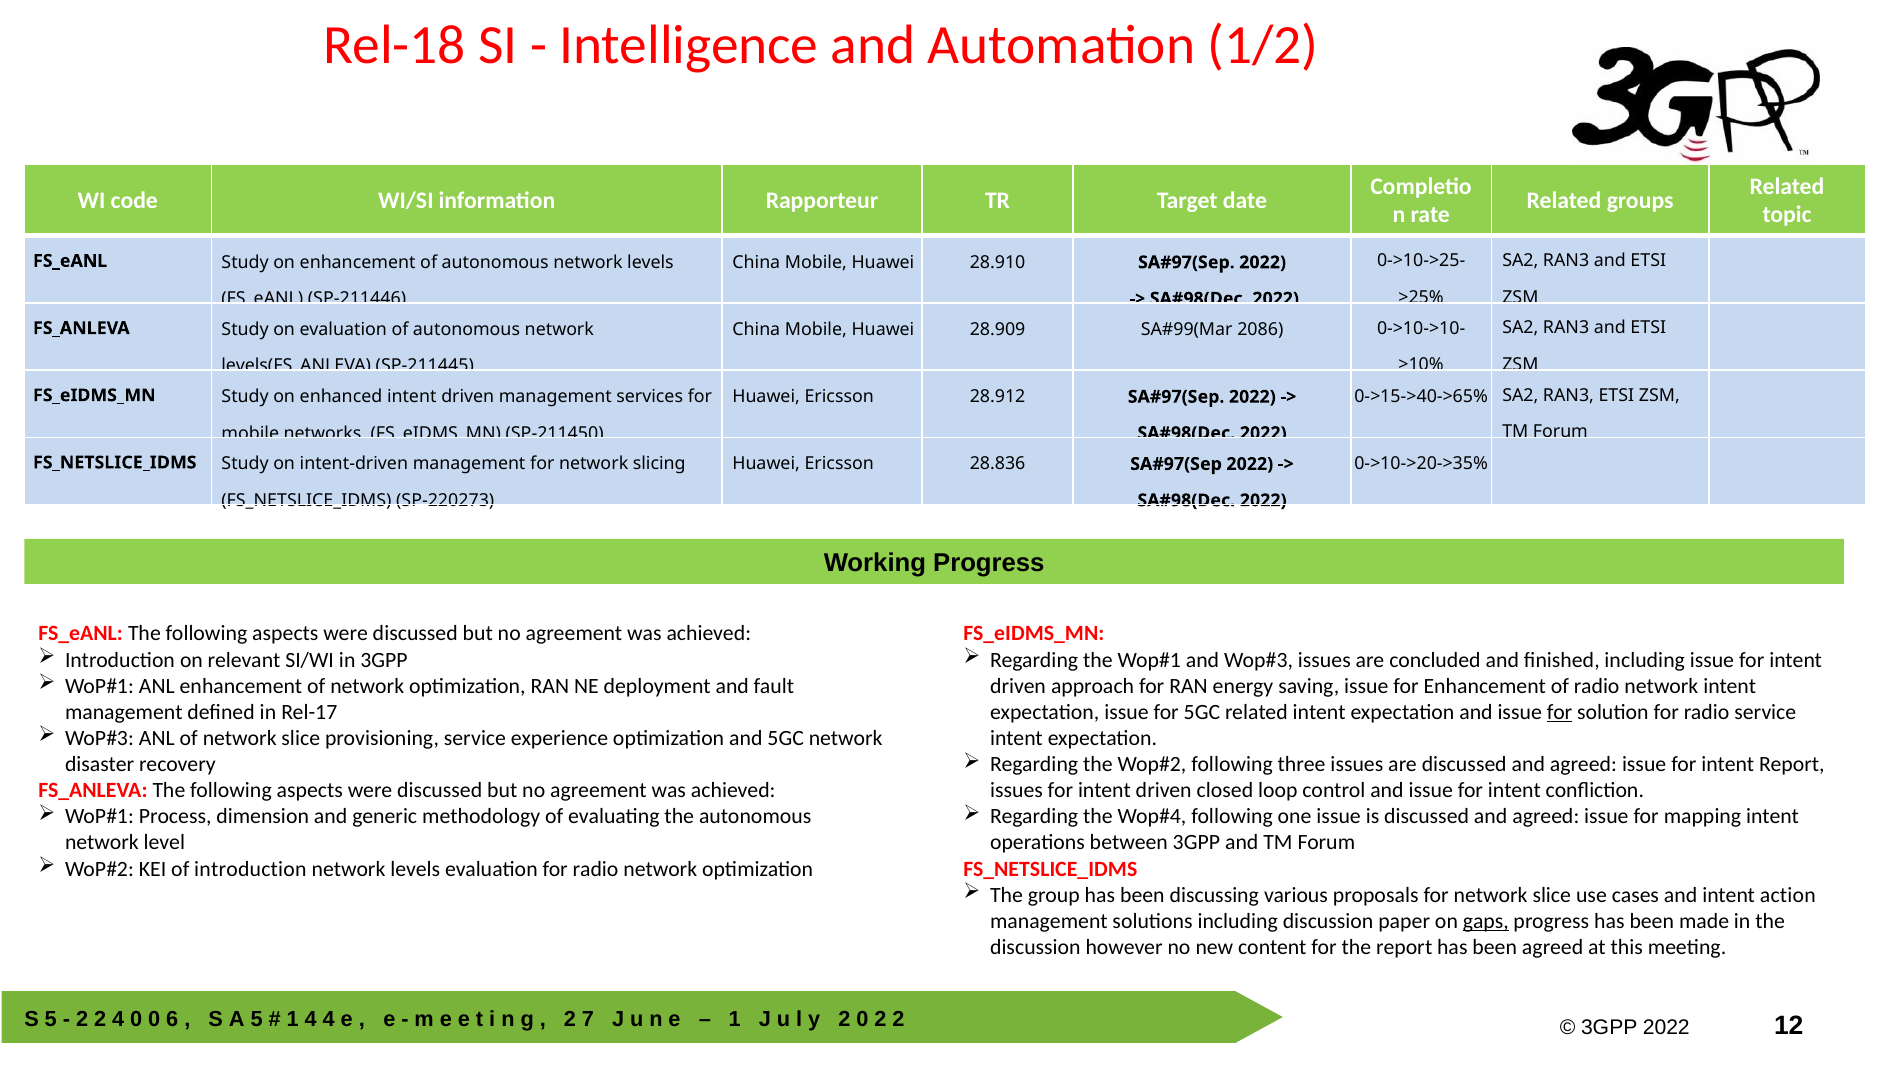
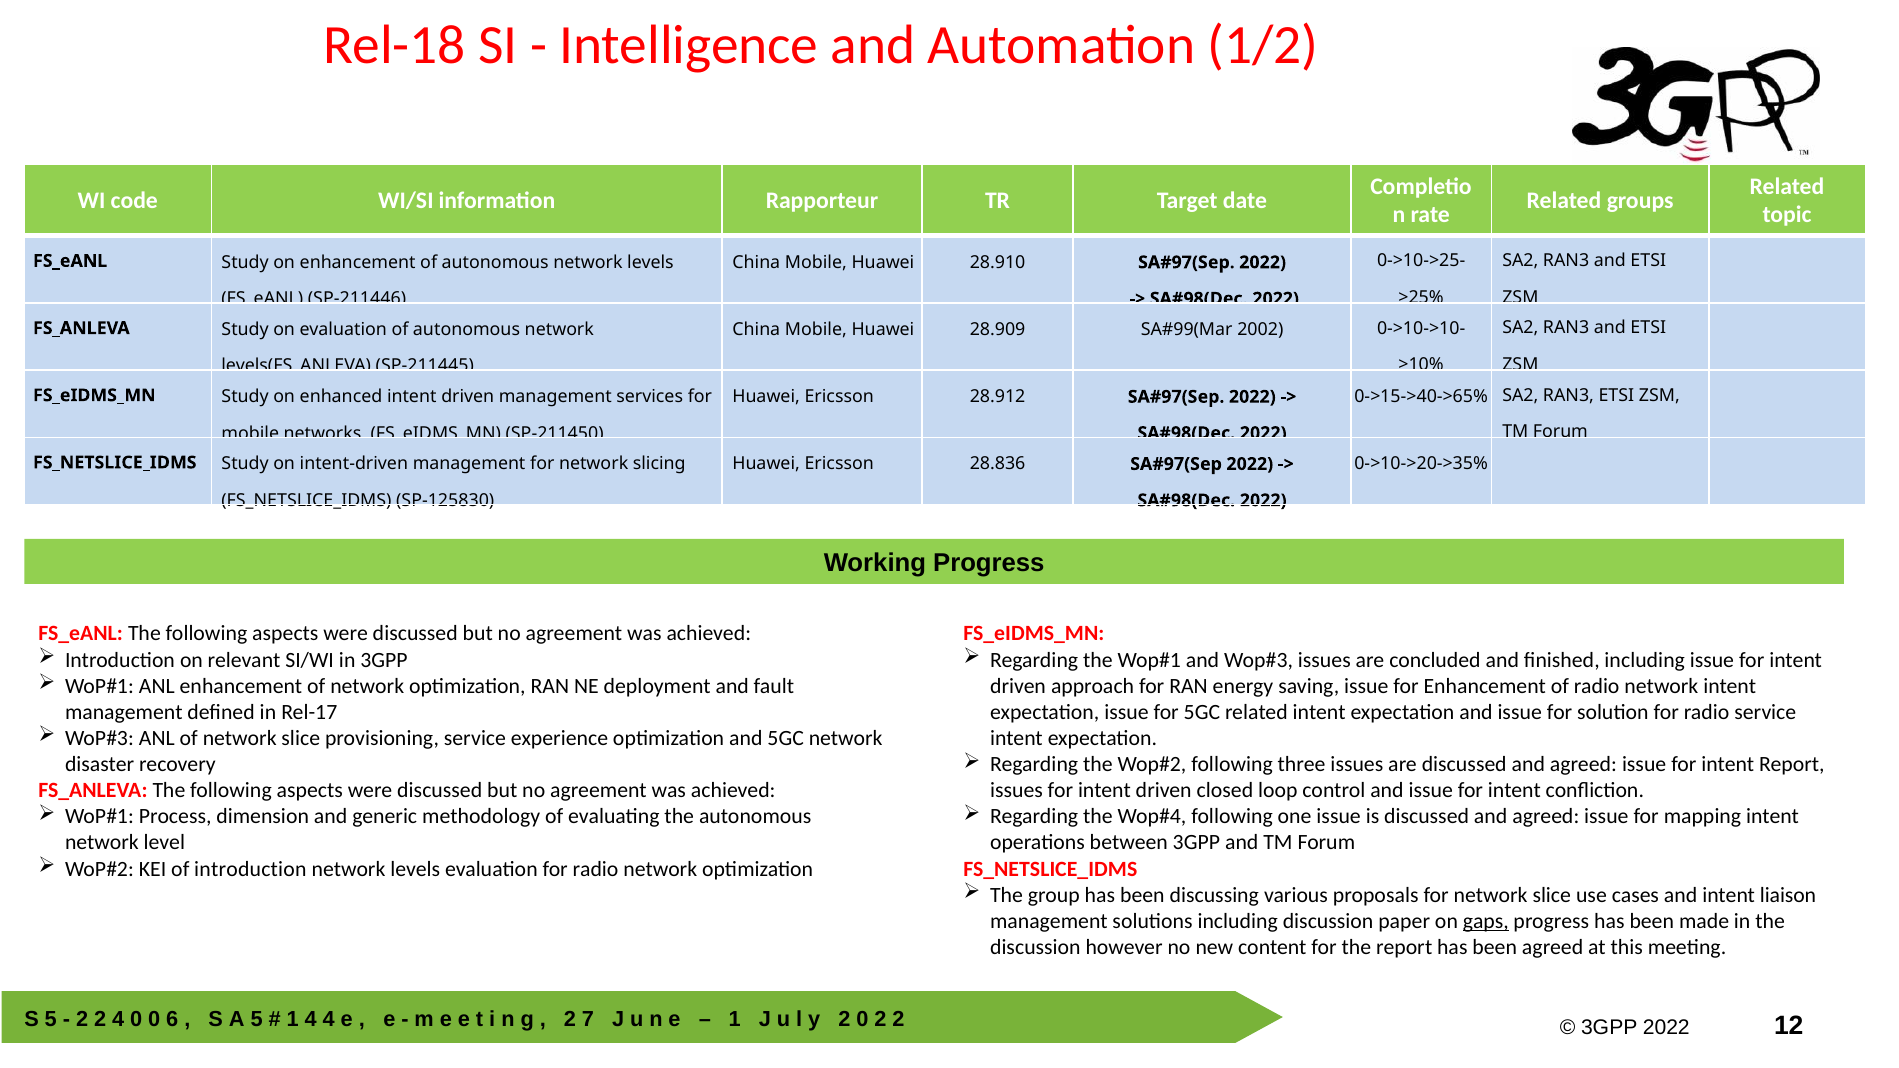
2086: 2086 -> 2002
SP-220273: SP-220273 -> SP-125830
for at (1560, 712) underline: present -> none
action: action -> liaison
